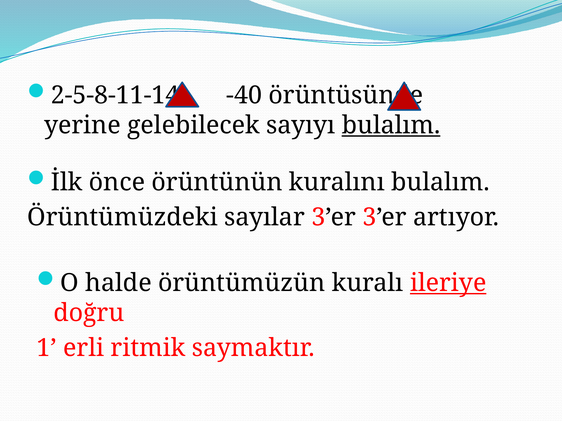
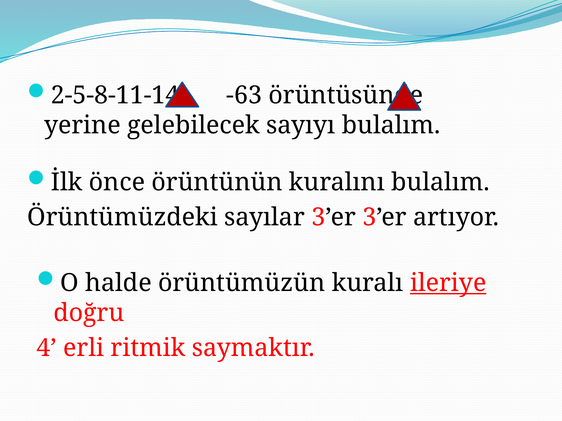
-40: -40 -> -63
bulalım at (391, 125) underline: present -> none
1: 1 -> 4
